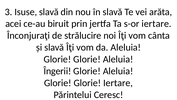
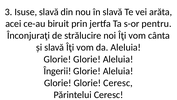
s-or iertare: iertare -> pentru
Glorie Iertare: Iertare -> Ceresc
